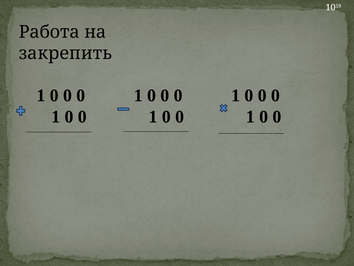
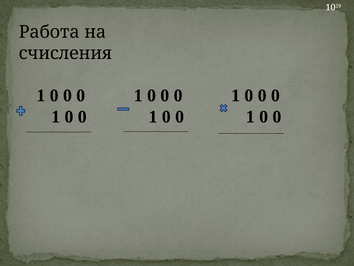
закрепить: закрепить -> счисления
